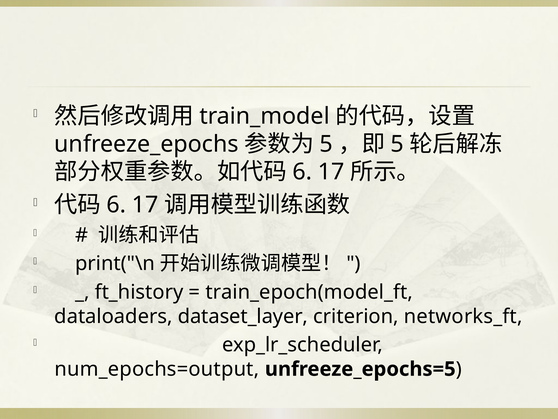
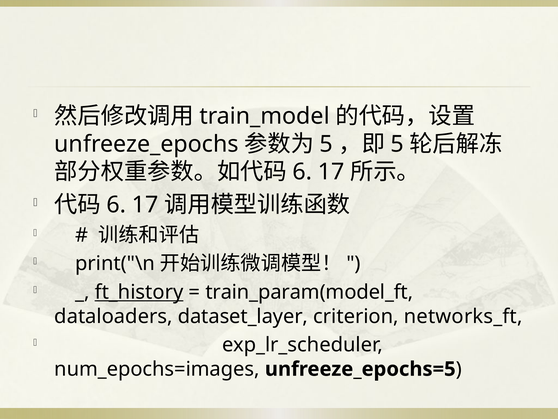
ft_history underline: none -> present
train_epoch(model_ft: train_epoch(model_ft -> train_param(model_ft
num_epochs=output: num_epochs=output -> num_epochs=images
